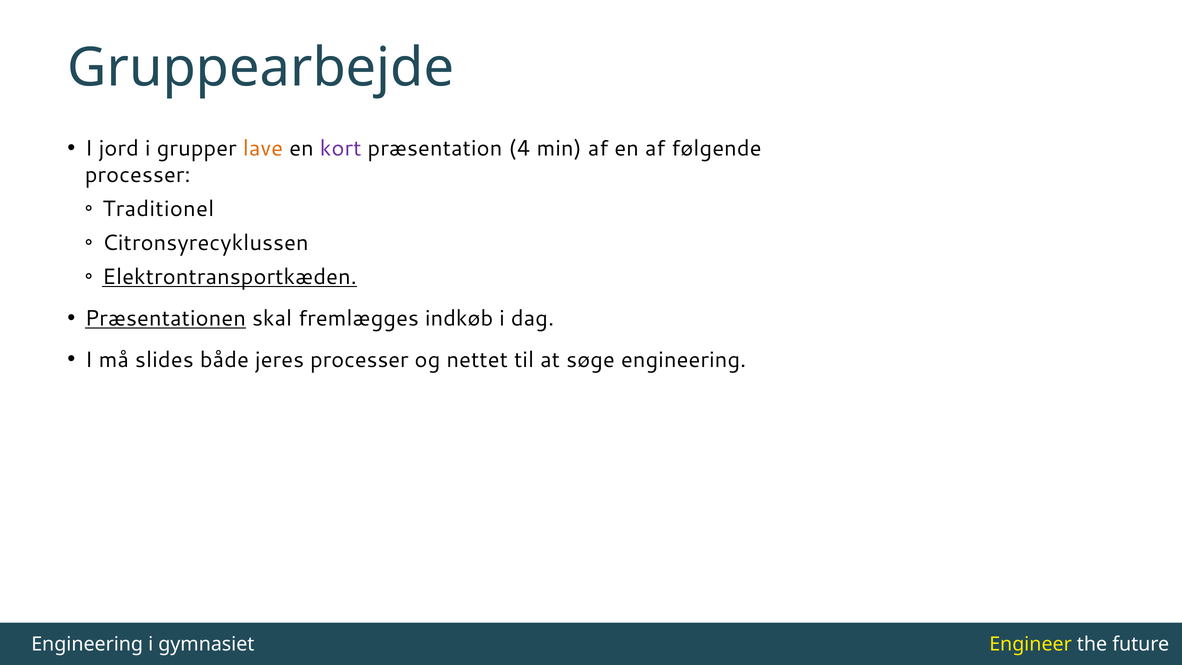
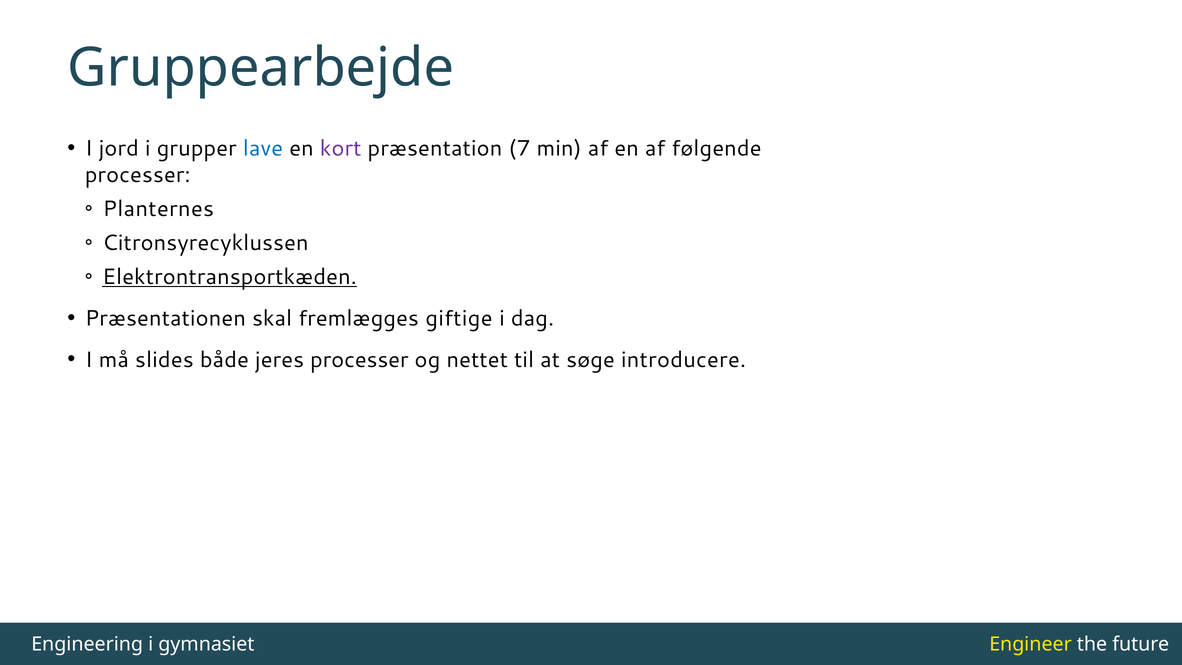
lave colour: orange -> blue
4: 4 -> 7
Traditionel: Traditionel -> Planternes
Præsentationen underline: present -> none
indkøb: indkøb -> giftige
søge engineering: engineering -> introducere
